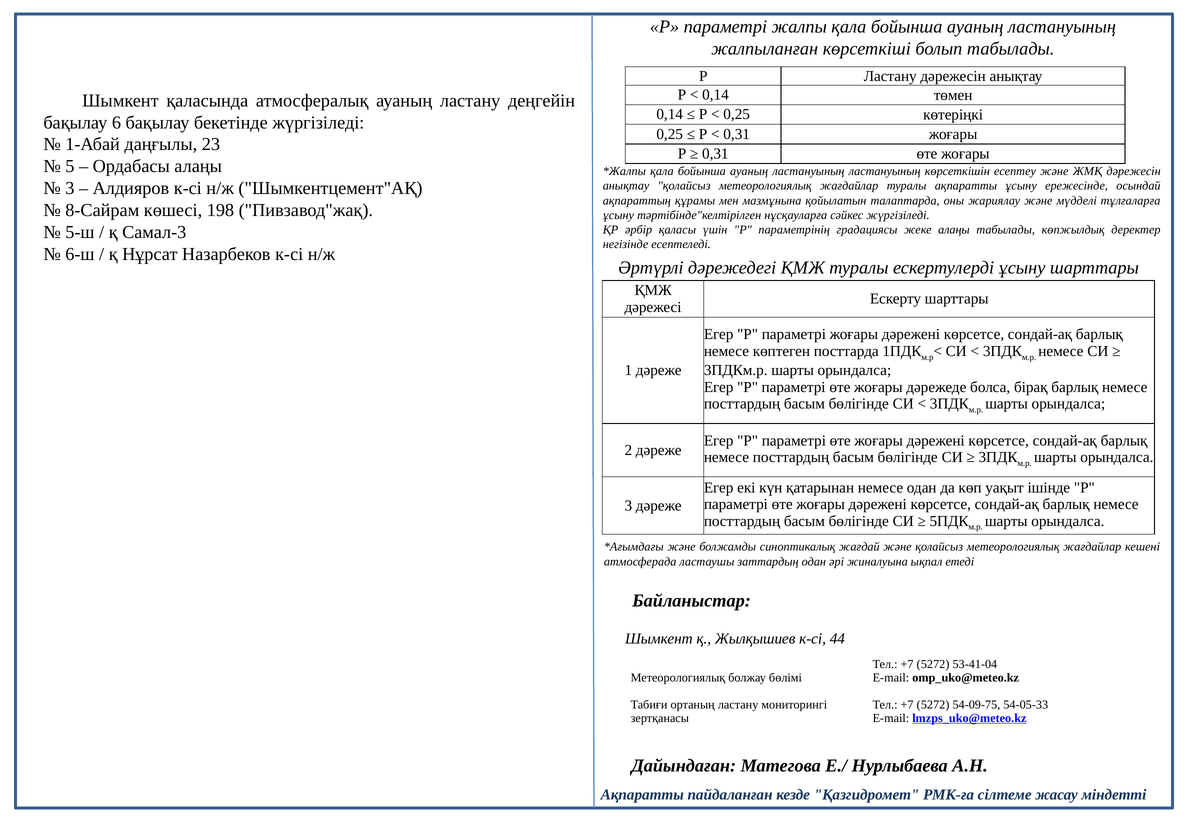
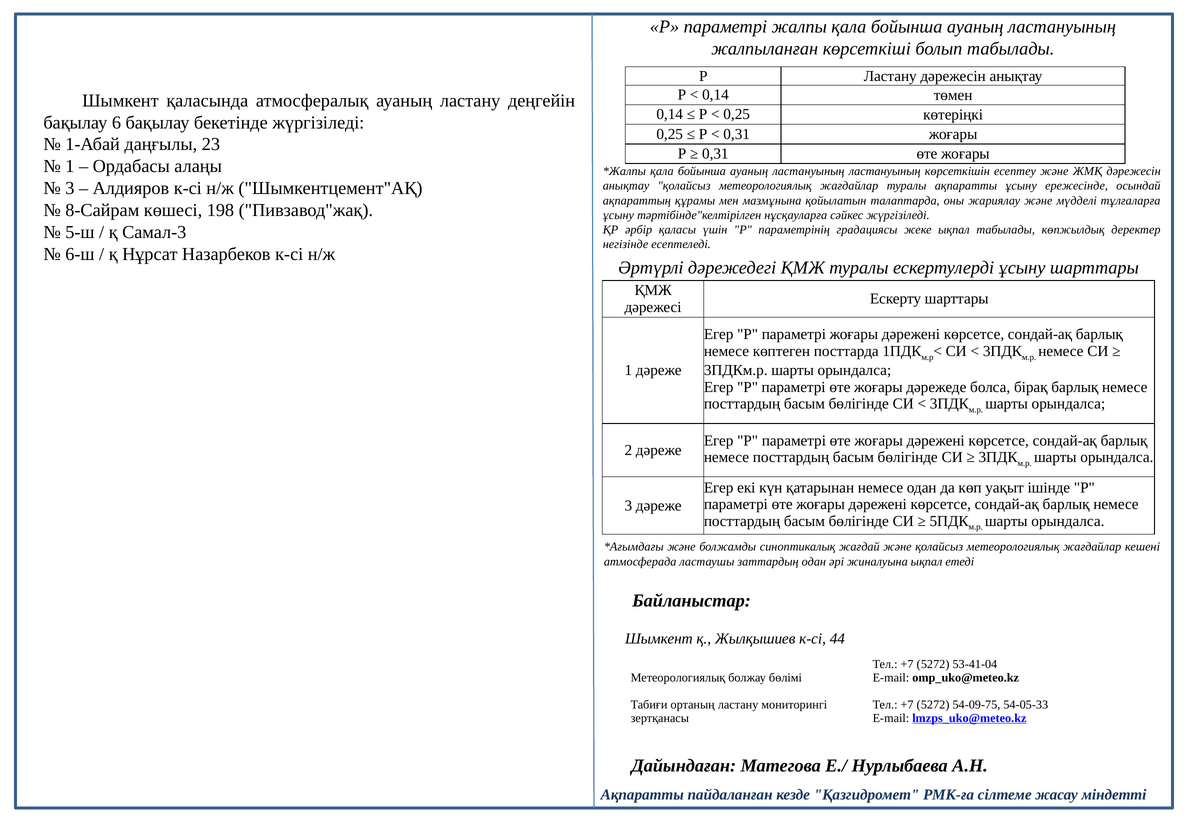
5 at (70, 166): 5 -> 1
жеке алаңы: алаңы -> ықпал
